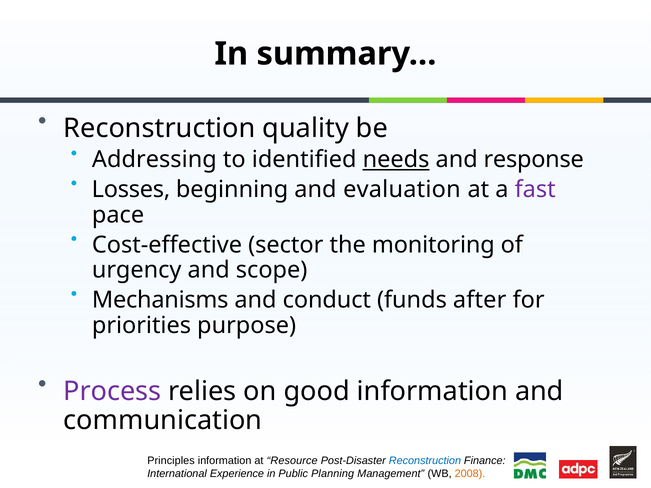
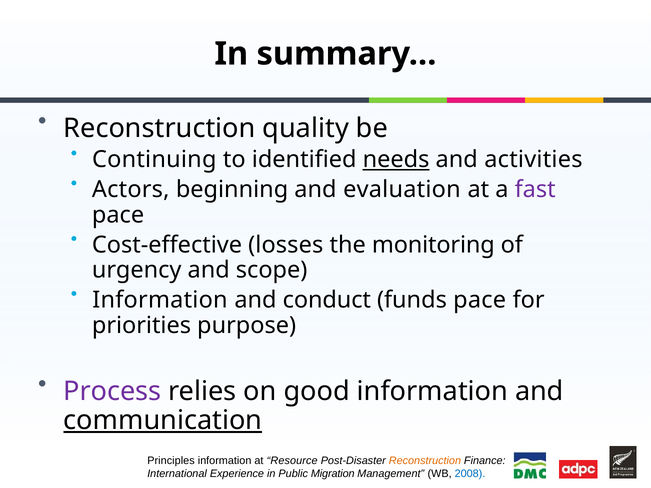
Addressing: Addressing -> Continuing
response: response -> activities
Losses: Losses -> Actors
sector: sector -> losses
Mechanisms at (160, 300): Mechanisms -> Information
funds after: after -> pace
communication underline: none -> present
Reconstruction at (425, 461) colour: blue -> orange
Planning: Planning -> Migration
2008 colour: orange -> blue
